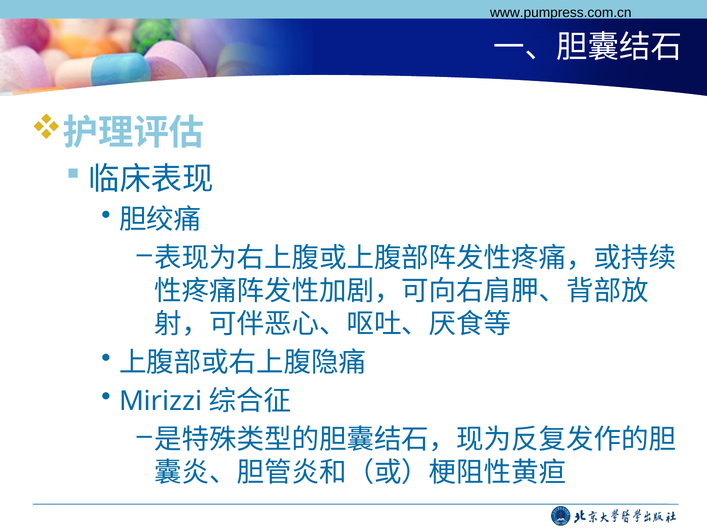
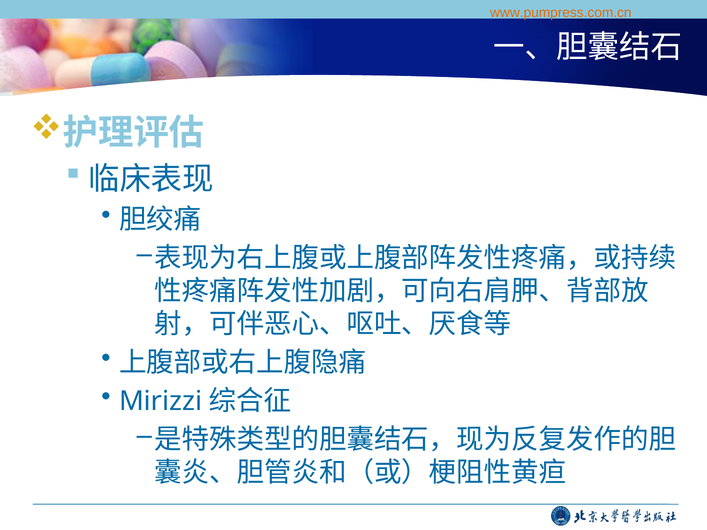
www.pumpress.com.cn colour: black -> orange
